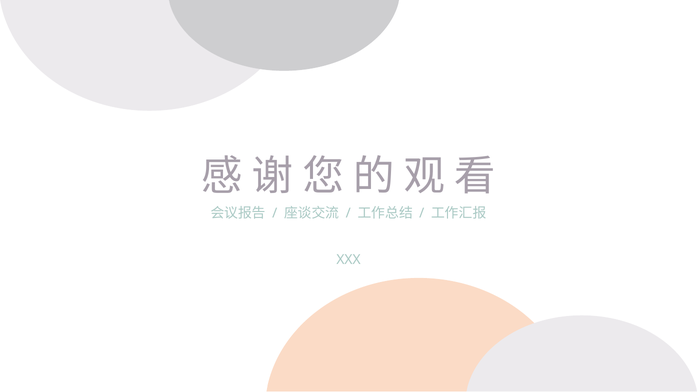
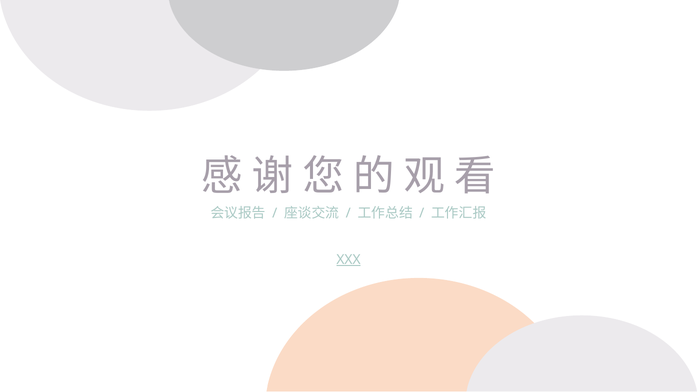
XXX underline: none -> present
